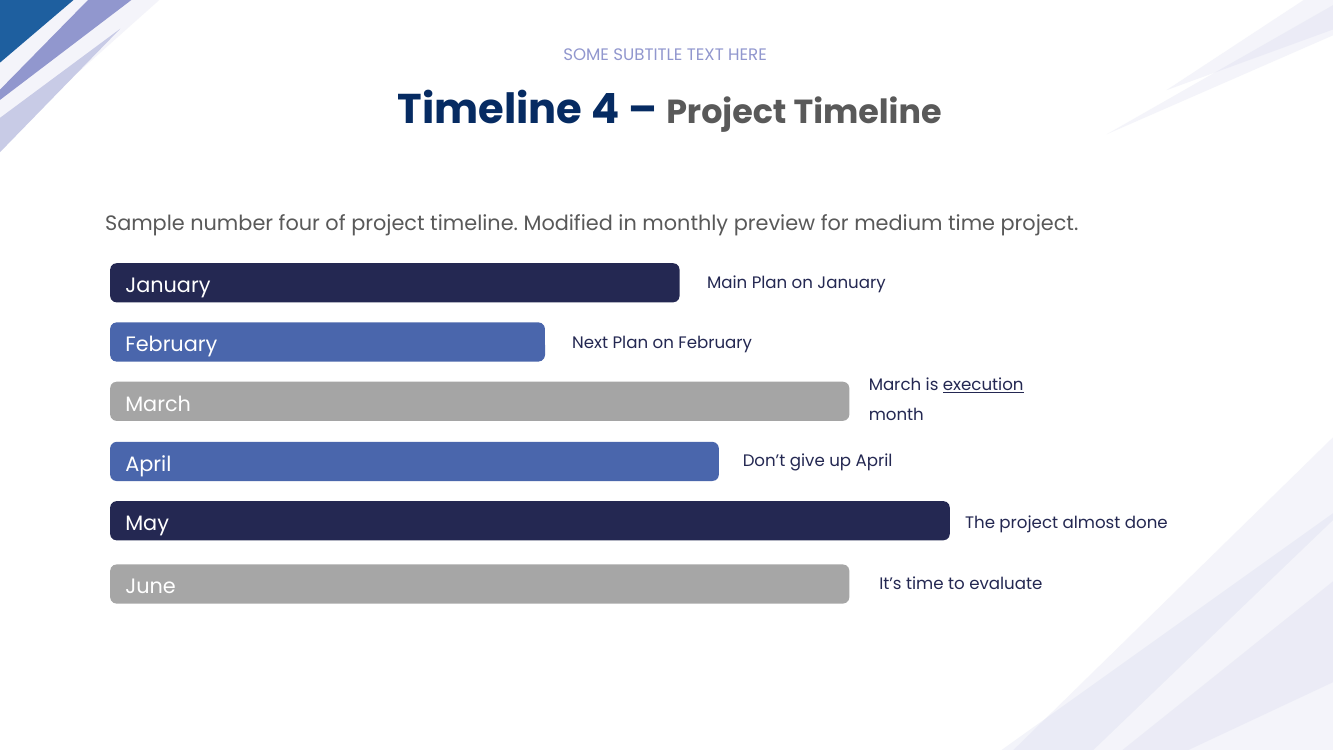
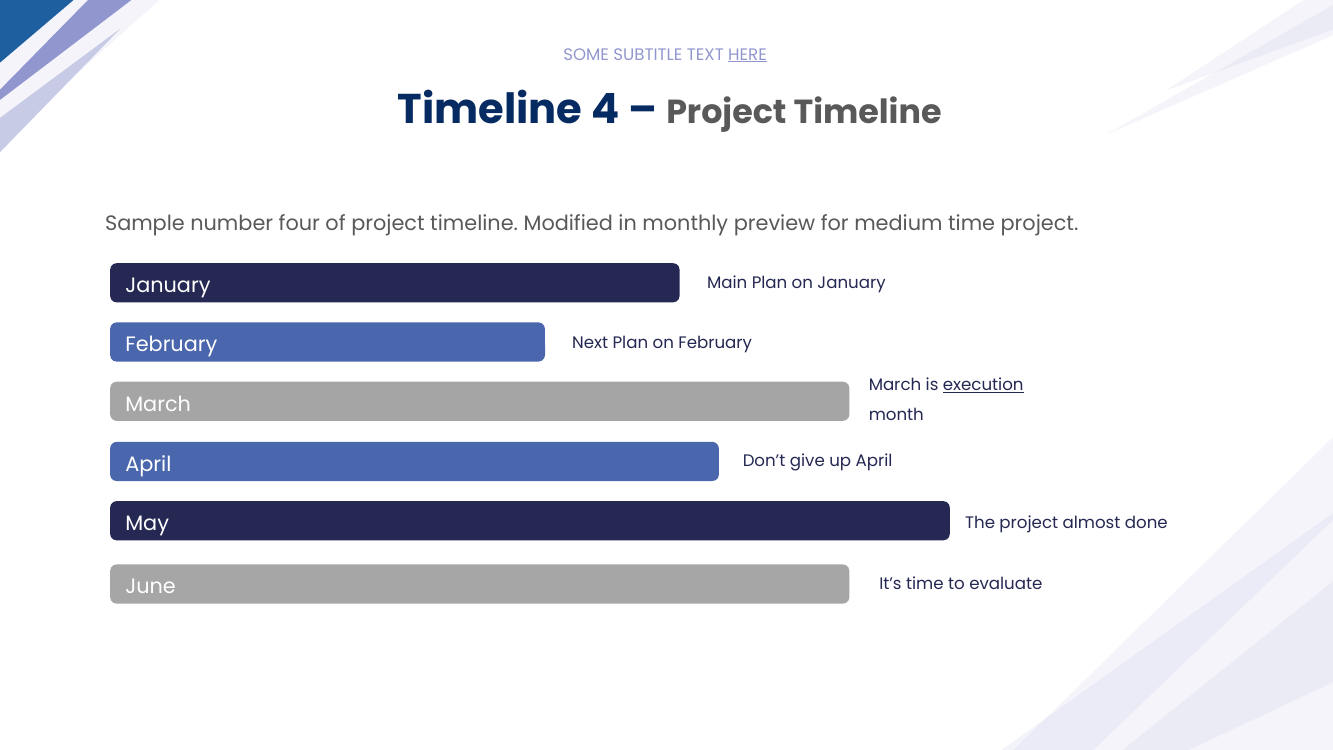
HERE underline: none -> present
